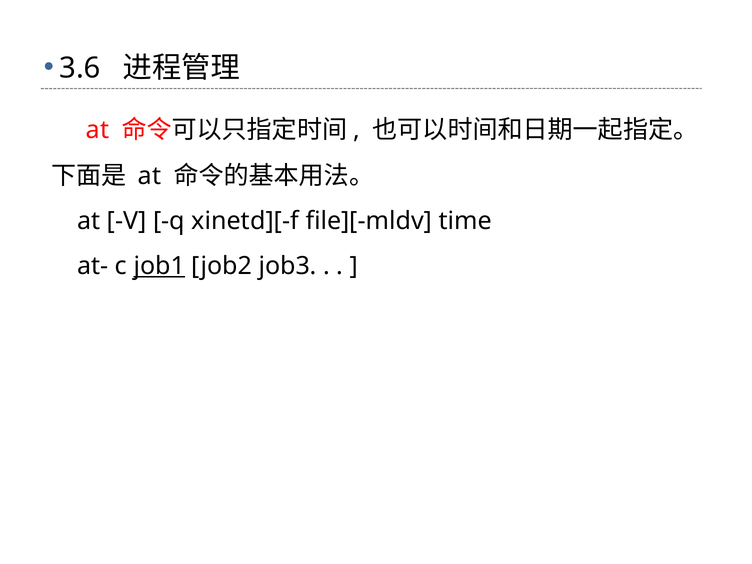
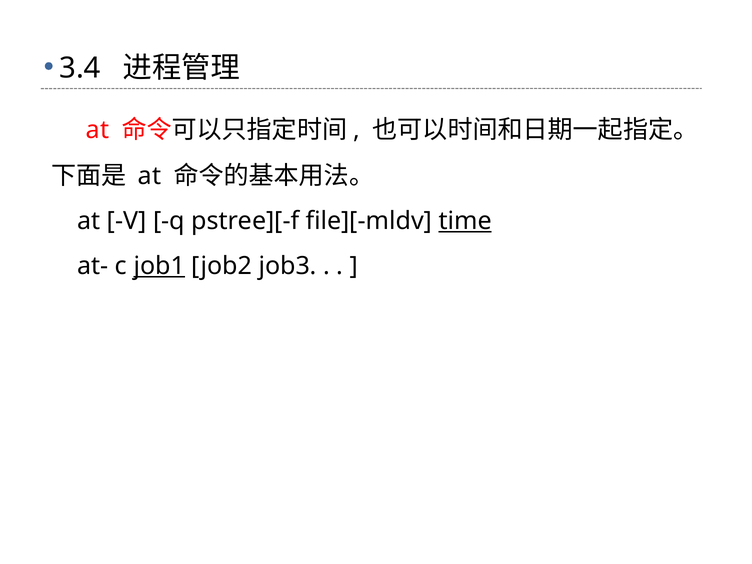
3.6: 3.6 -> 3.4
xinetd][-f: xinetd][-f -> pstree][-f
time underline: none -> present
